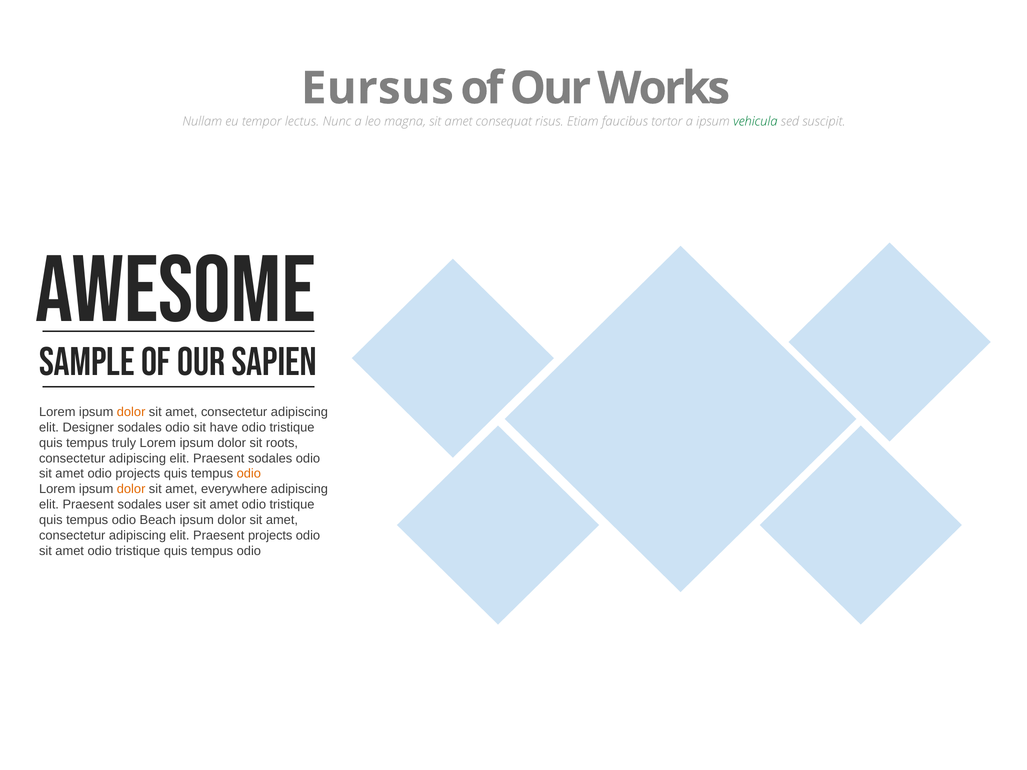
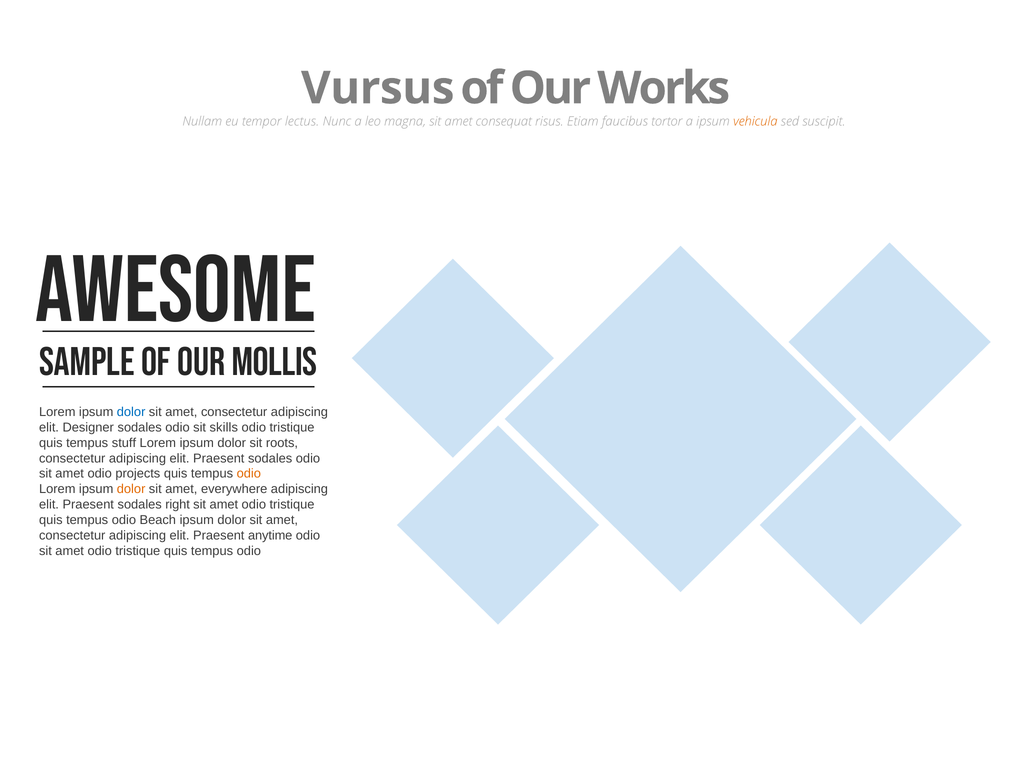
Eursus: Eursus -> Vursus
vehicula colour: green -> orange
sapien: sapien -> mollis
dolor at (131, 412) colour: orange -> blue
have: have -> skills
truly: truly -> stuff
user: user -> right
Praesent projects: projects -> anytime
